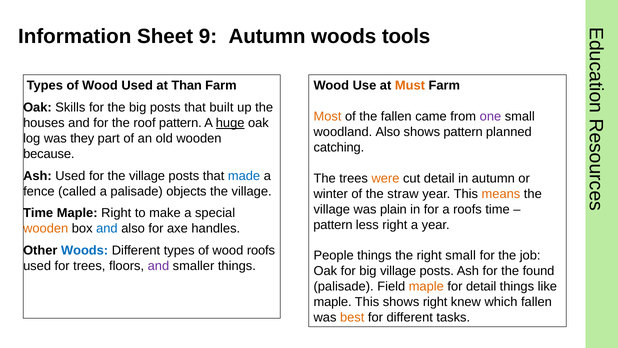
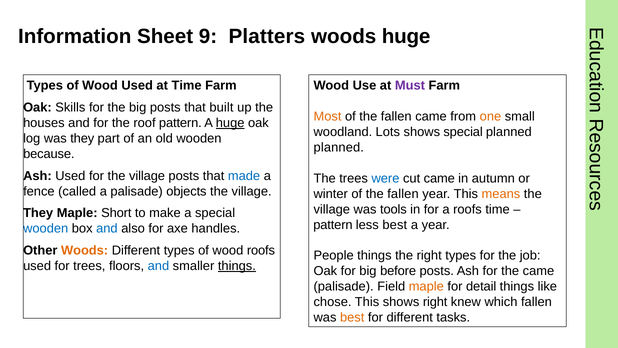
9 Autumn: Autumn -> Platters
woods tools: tools -> huge
at Than: Than -> Time
Must colour: orange -> purple
one colour: purple -> orange
woodland Also: Also -> Lots
shows pattern: pattern -> special
catching at (339, 147): catching -> planned
were colour: orange -> blue
cut detail: detail -> came
winter of the straw: straw -> fallen
plain: plain -> tools
Time at (38, 213): Time -> They
Maple Right: Right -> Short
less right: right -> best
wooden at (46, 228) colour: orange -> blue
Woods at (85, 250) colour: blue -> orange
right small: small -> types
and at (158, 266) colour: purple -> blue
things at (237, 266) underline: none -> present
big village: village -> before
the found: found -> came
maple at (333, 302): maple -> chose
